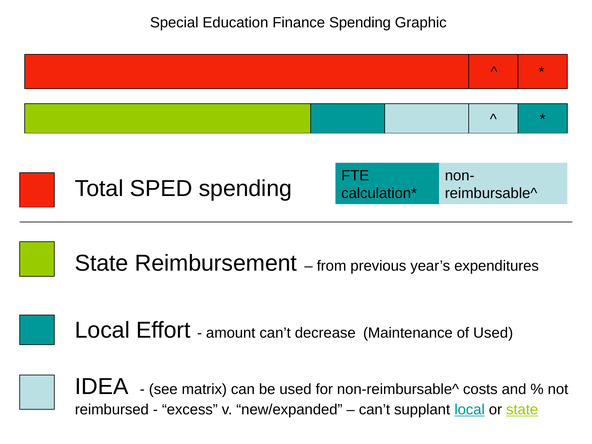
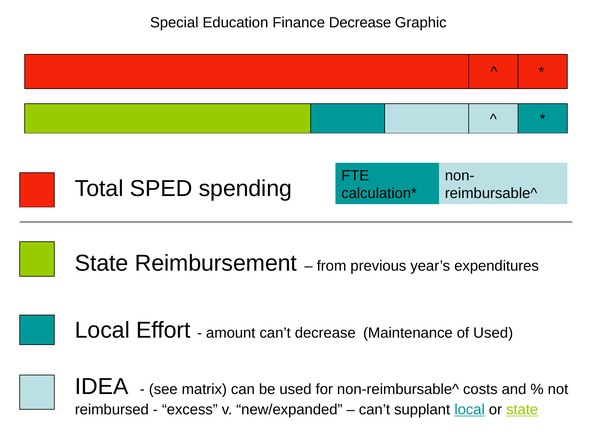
Finance Spending: Spending -> Decrease
